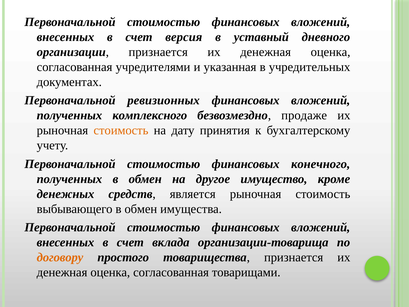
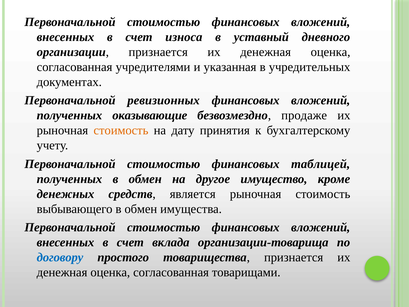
версия: версия -> износа
комплексного: комплексного -> оказывающие
конечного: конечного -> таблицей
договору colour: orange -> blue
